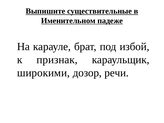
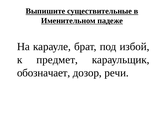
признак: признак -> предмет
широкими: широкими -> обозначает
